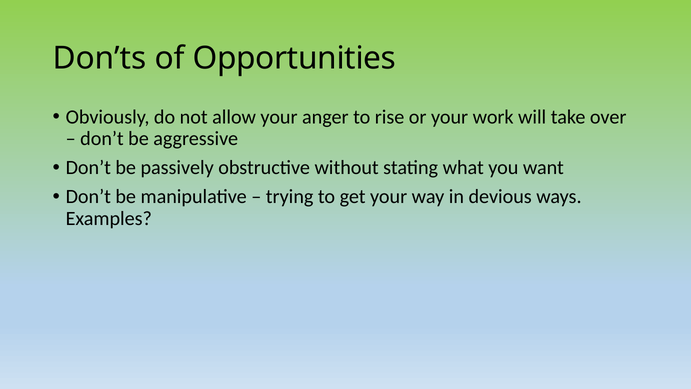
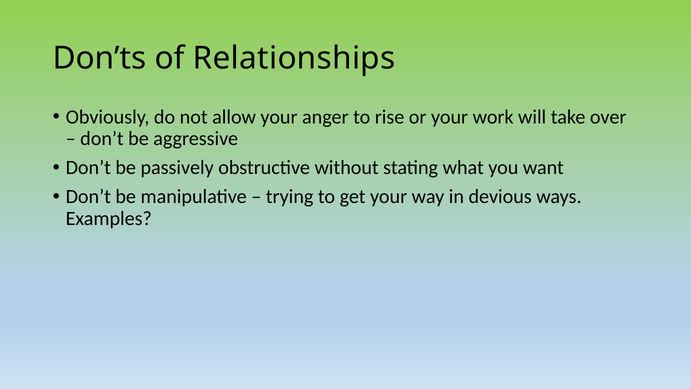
Opportunities: Opportunities -> Relationships
